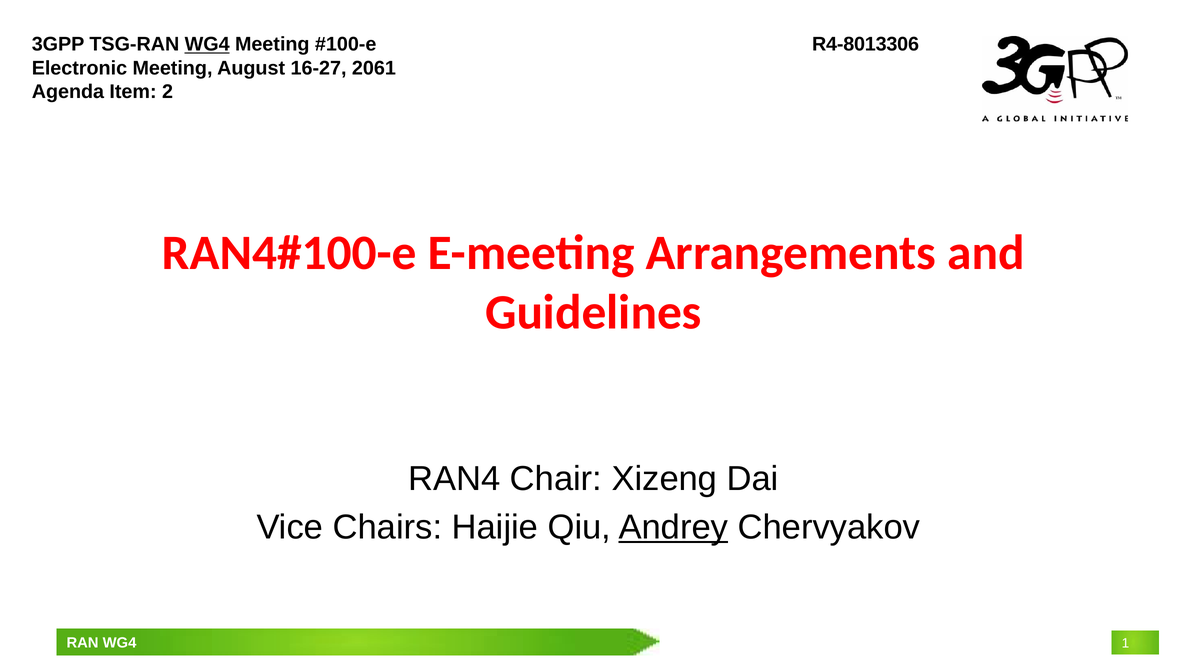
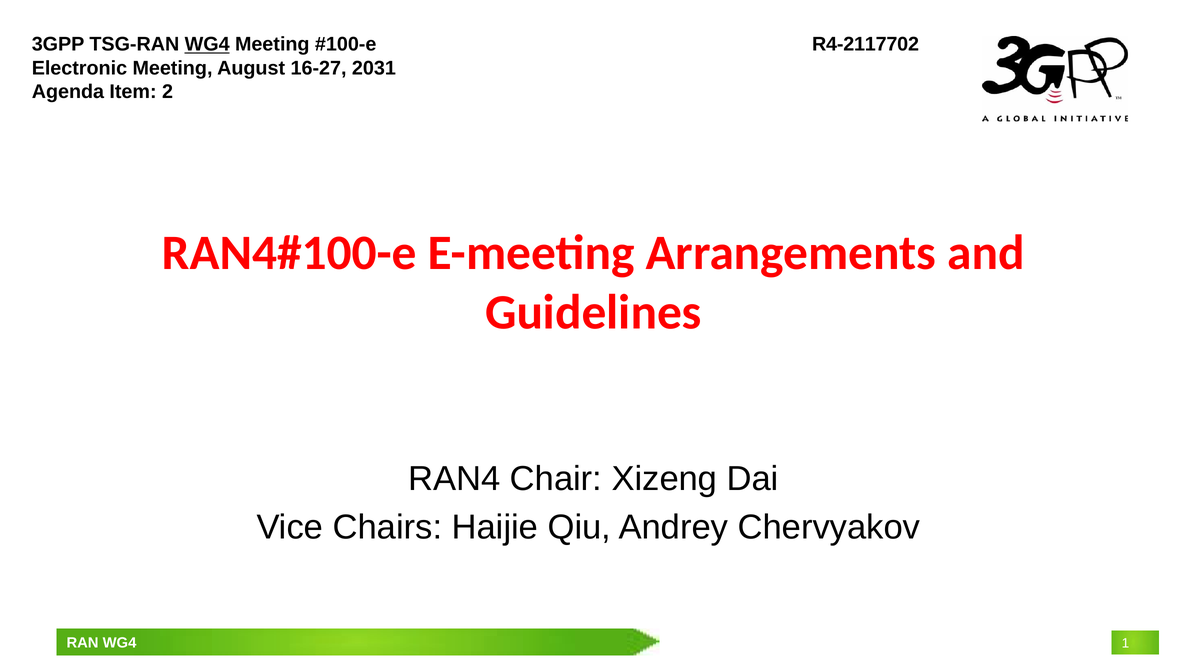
R4-8013306: R4-8013306 -> R4-2117702
2061: 2061 -> 2031
Andrey underline: present -> none
